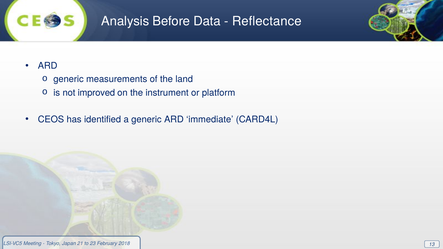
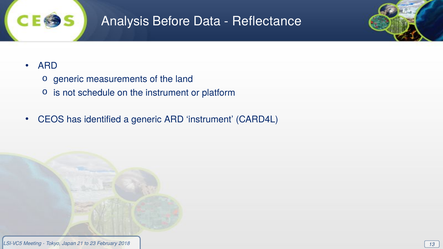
improved: improved -> schedule
ARD immediate: immediate -> instrument
